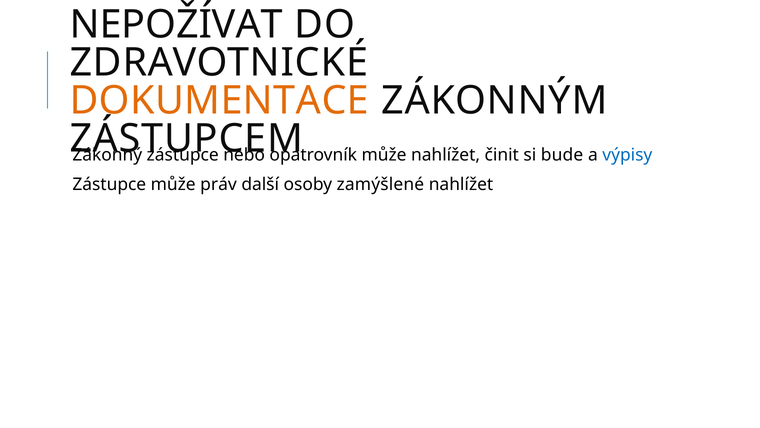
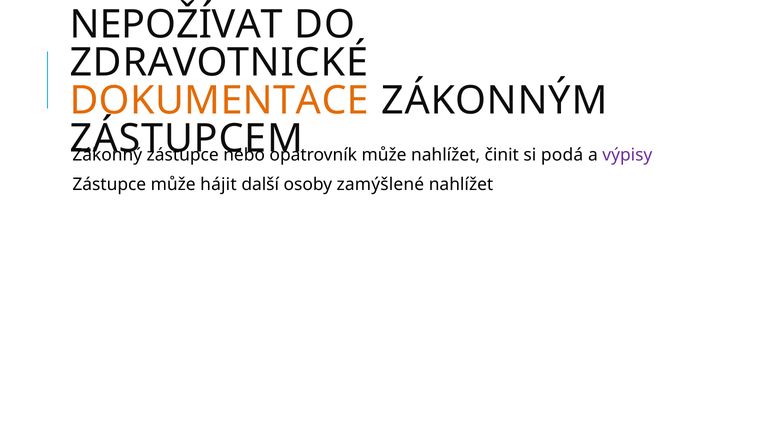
bude: bude -> podá
výpisy colour: blue -> purple
práv: práv -> hájit
